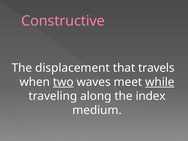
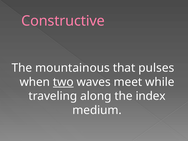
displacement: displacement -> mountainous
travels: travels -> pulses
while underline: present -> none
